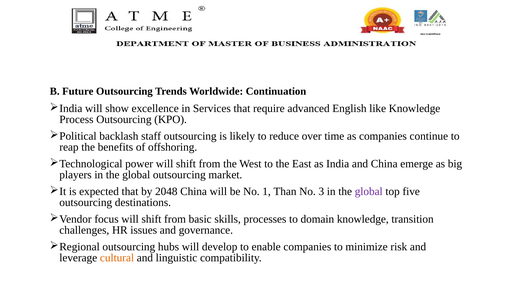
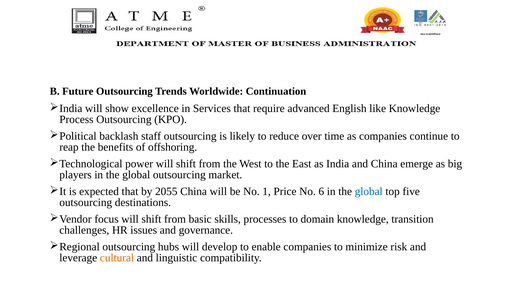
2048: 2048 -> 2055
Than: Than -> Price
3: 3 -> 6
global at (369, 191) colour: purple -> blue
